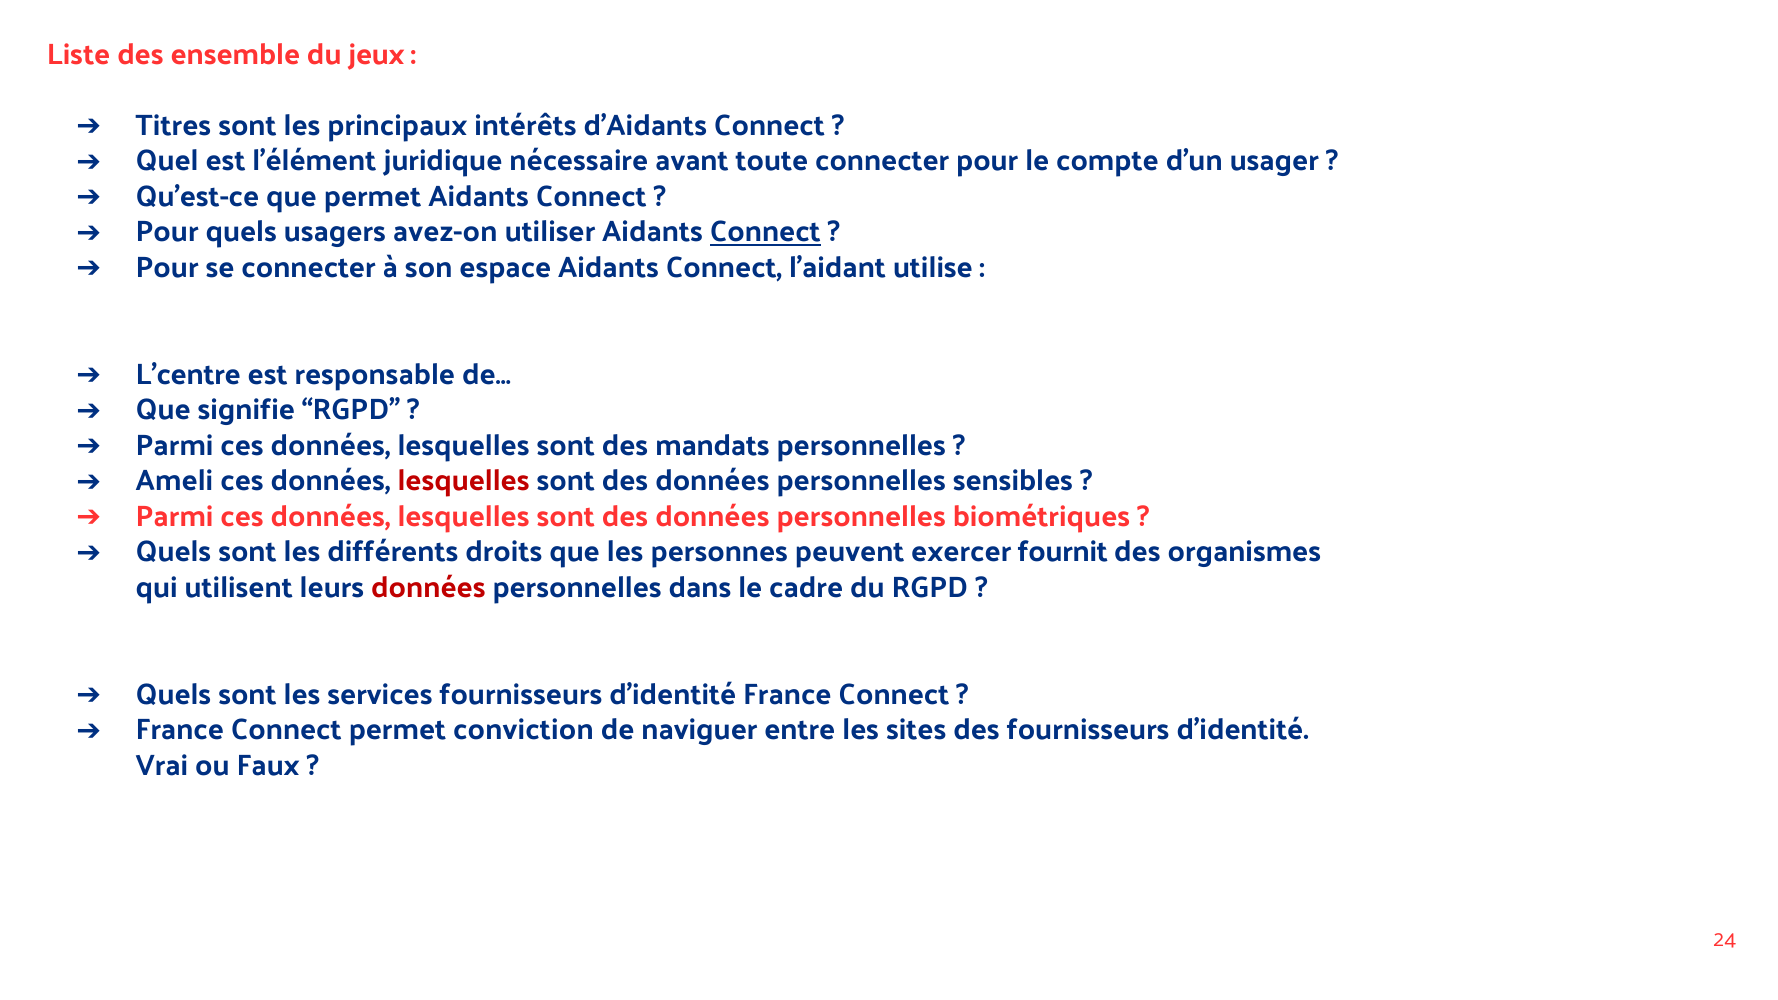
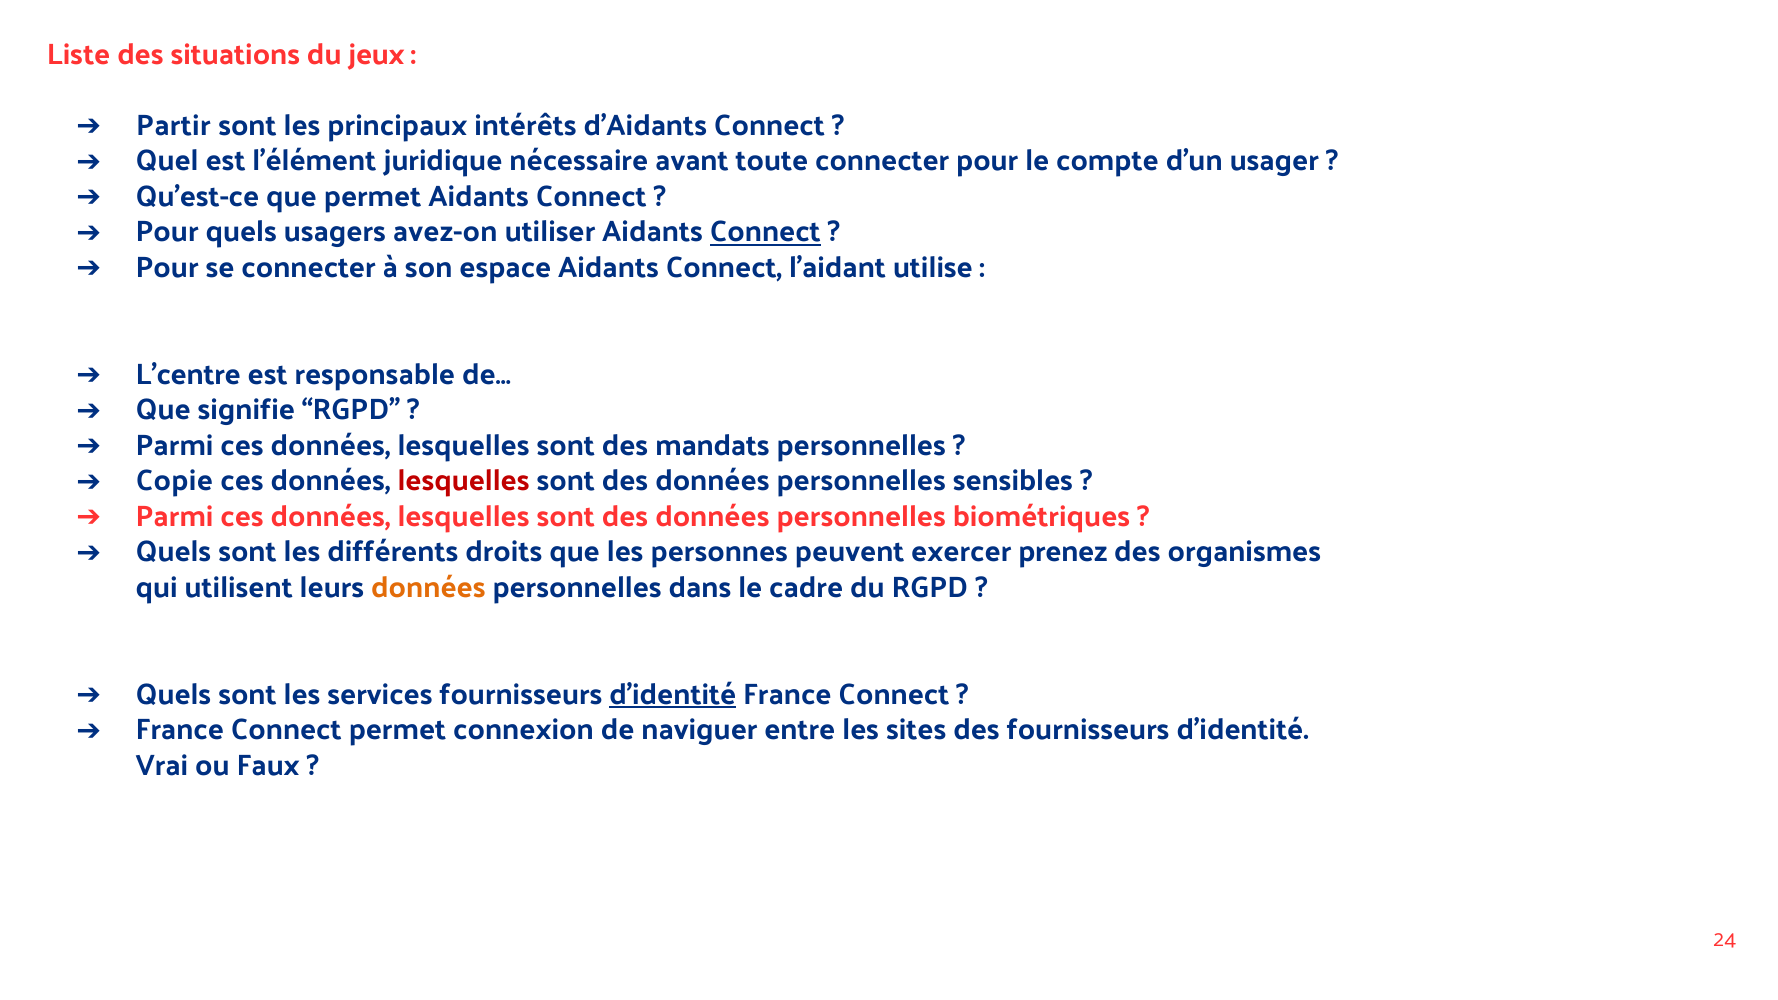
ensemble: ensemble -> situations
Titres: Titres -> Partir
Ameli: Ameli -> Copie
fournit: fournit -> prenez
données at (428, 588) colour: red -> orange
d’identité at (673, 694) underline: none -> present
conviction: conviction -> connexion
